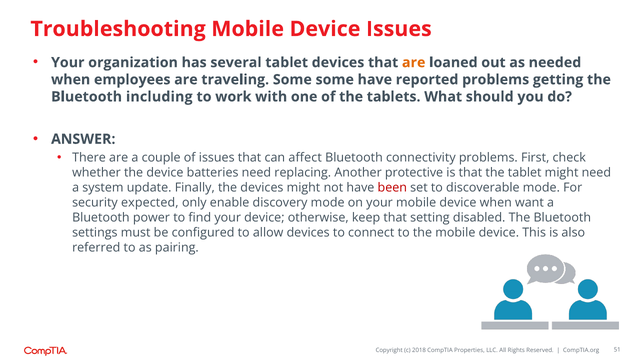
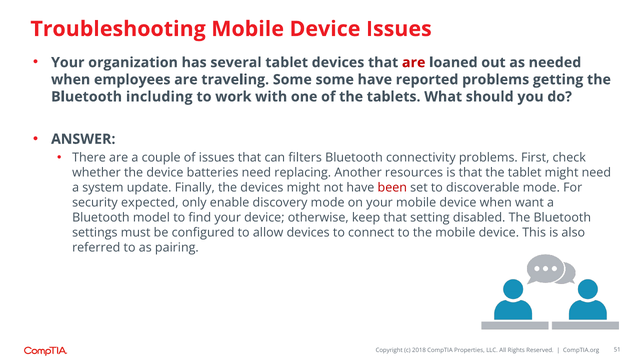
are at (414, 63) colour: orange -> red
affect: affect -> filters
protective: protective -> resources
power: power -> model
